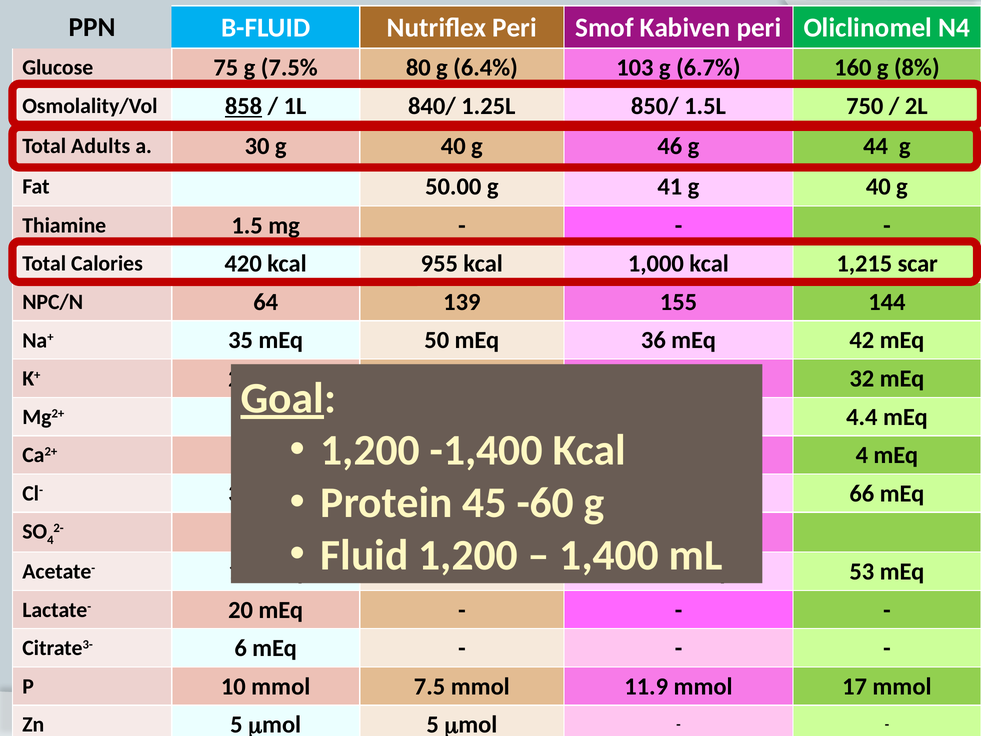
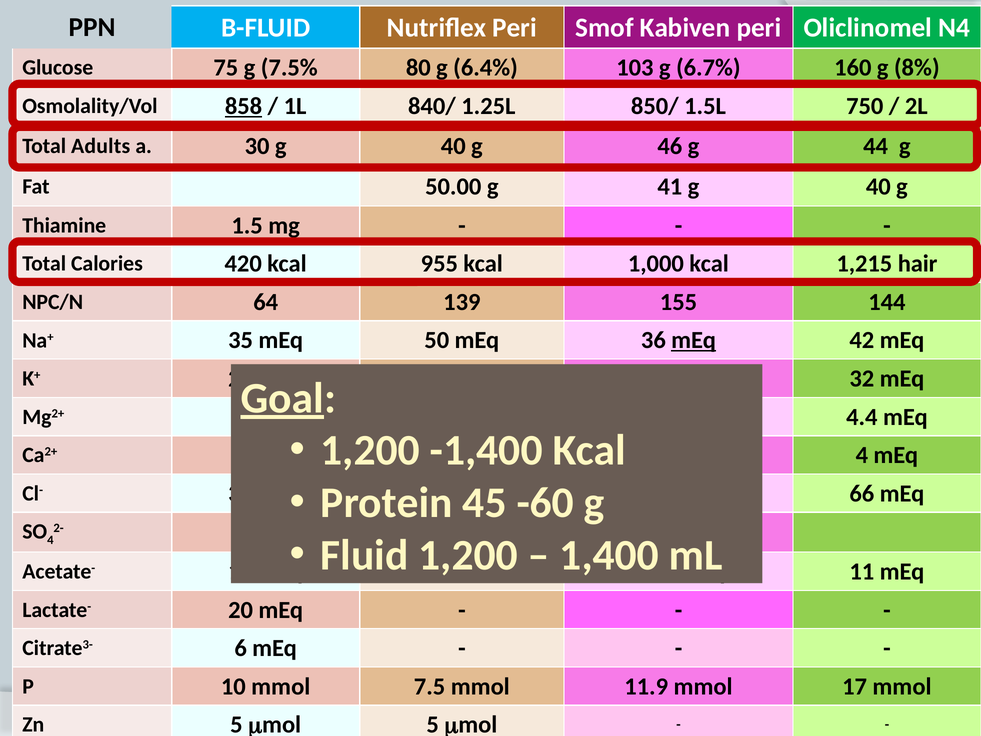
scar: scar -> hair
mEq at (694, 340) underline: none -> present
53: 53 -> 11
